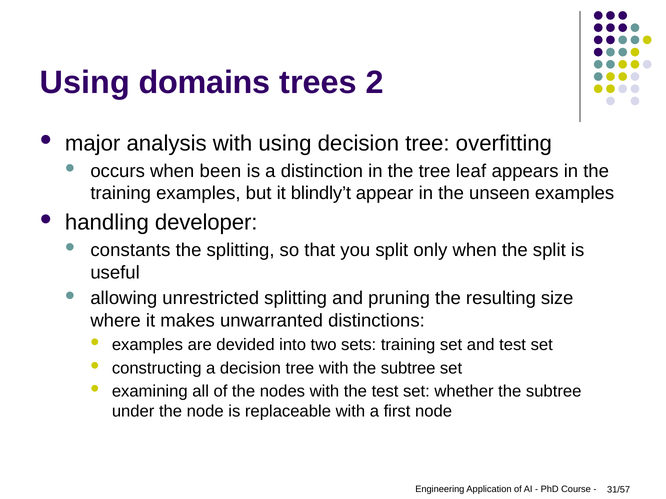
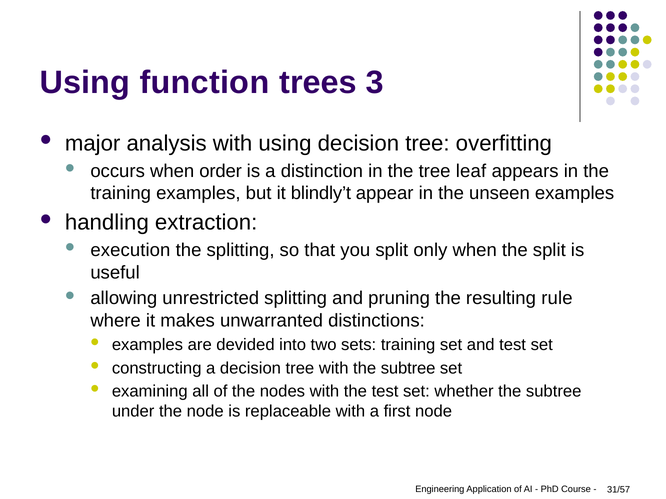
domains: domains -> function
2: 2 -> 3
been: been -> order
developer: developer -> extraction
constants: constants -> execution
size: size -> rule
